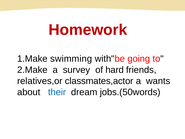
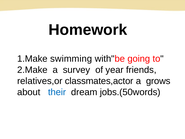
Homework colour: red -> black
hard: hard -> year
wants: wants -> grows
